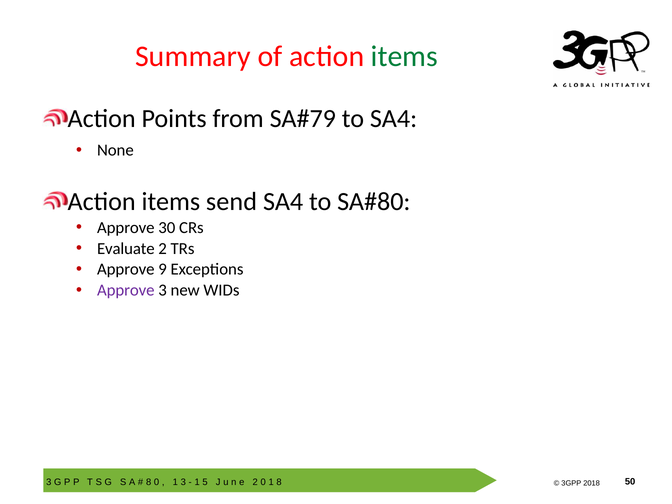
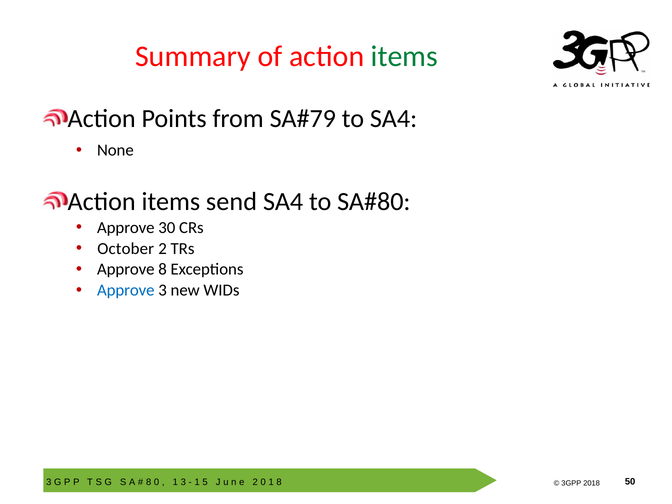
Evaluate: Evaluate -> October
Approve 9: 9 -> 8
Approve at (126, 290) colour: purple -> blue
